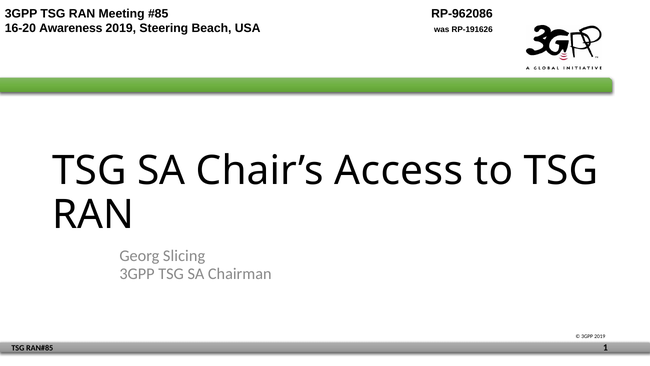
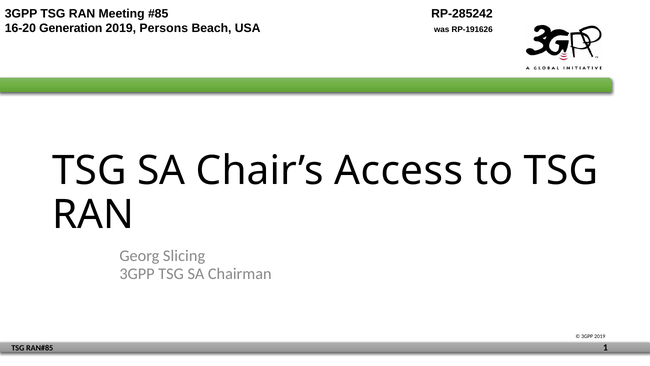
RP-962086: RP-962086 -> RP-285242
Awareness: Awareness -> Generation
Steering: Steering -> Persons
